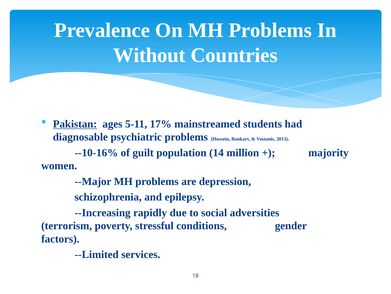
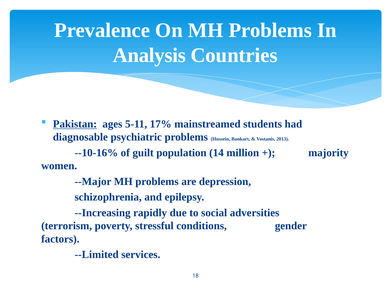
Without: Without -> Analysis
